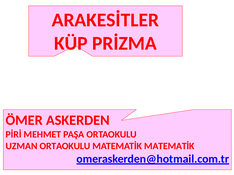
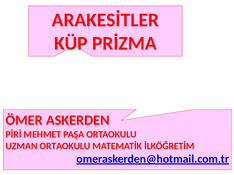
MATEMATİK MATEMATİK: MATEMATİK -> İLKÖĞRETİM
